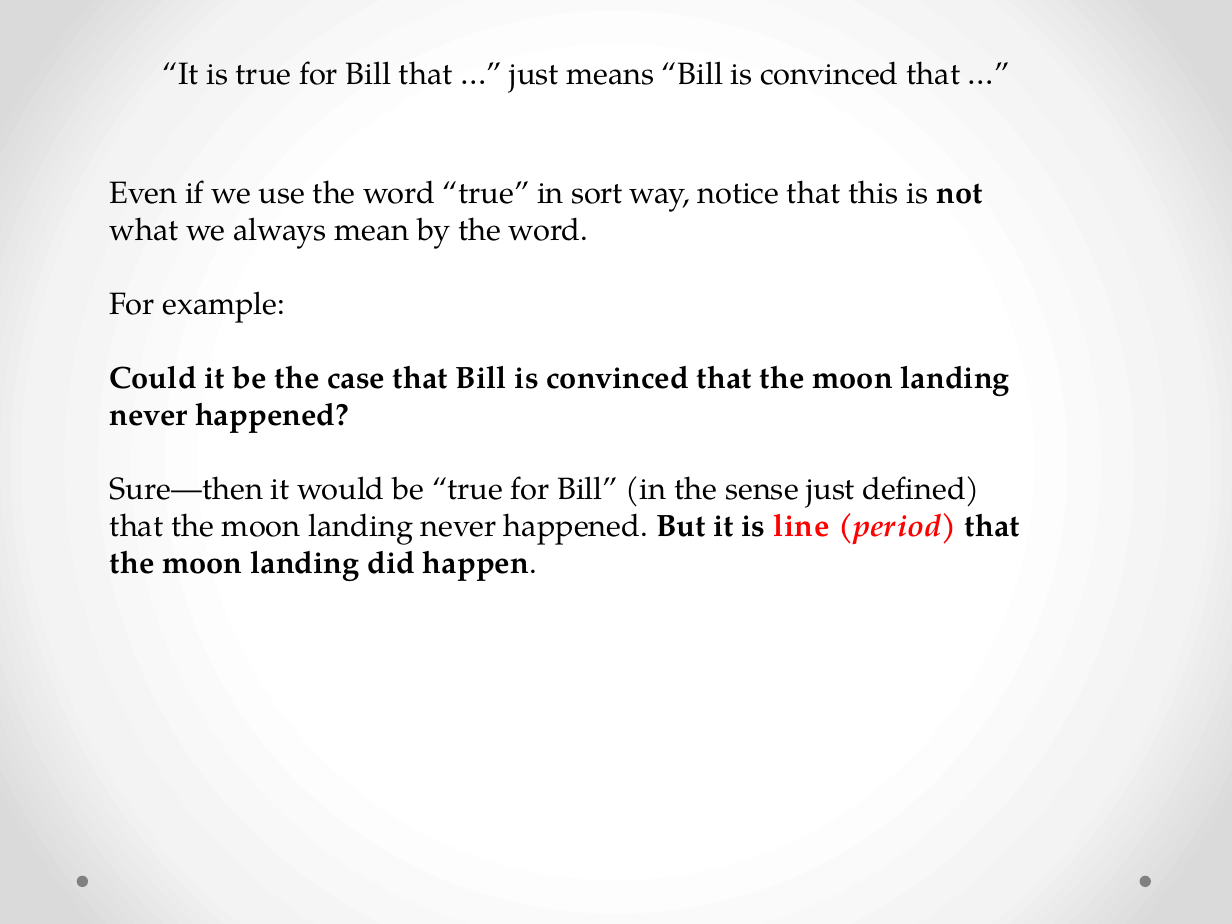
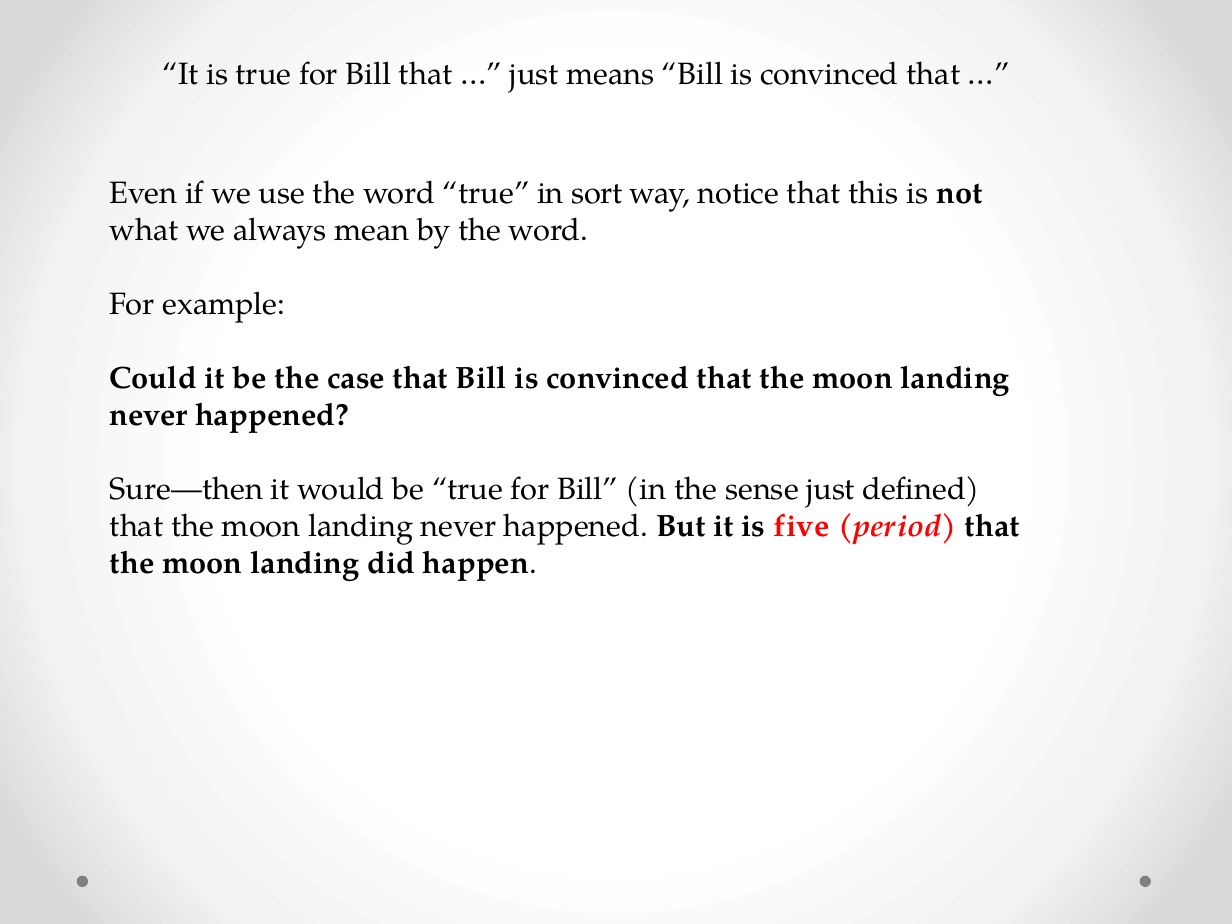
line: line -> five
